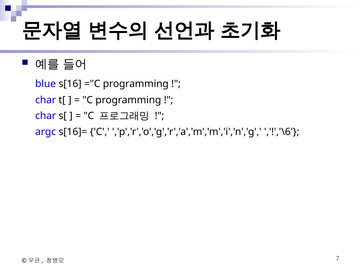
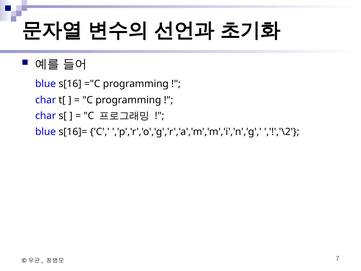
argc at (46, 132): argc -> blue
,'!','\6: ,'!','\6 -> ,'!','\2
